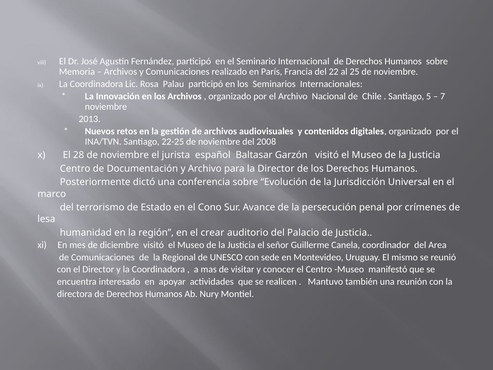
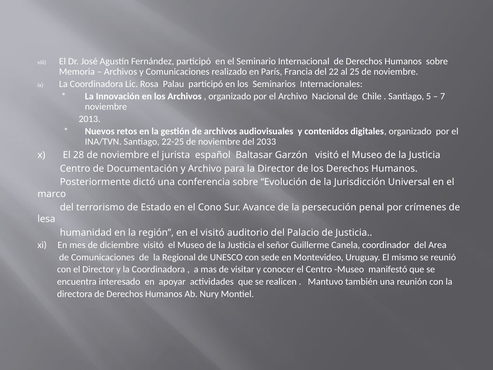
2008: 2008 -> 2033
el crear: crear -> visitó
